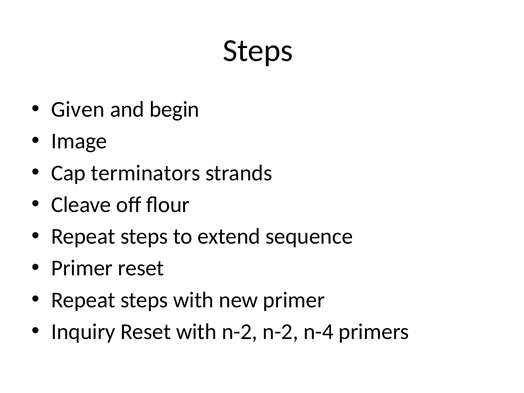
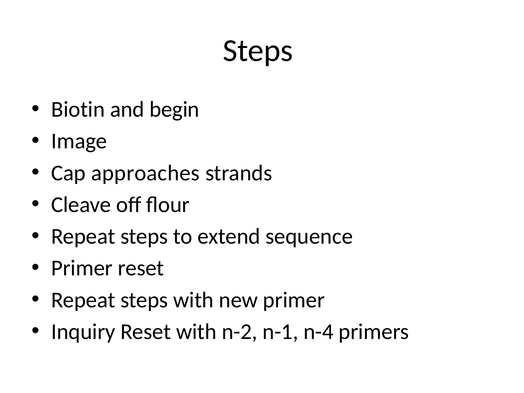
Given: Given -> Biotin
terminators: terminators -> approaches
n-2 n-2: n-2 -> n-1
